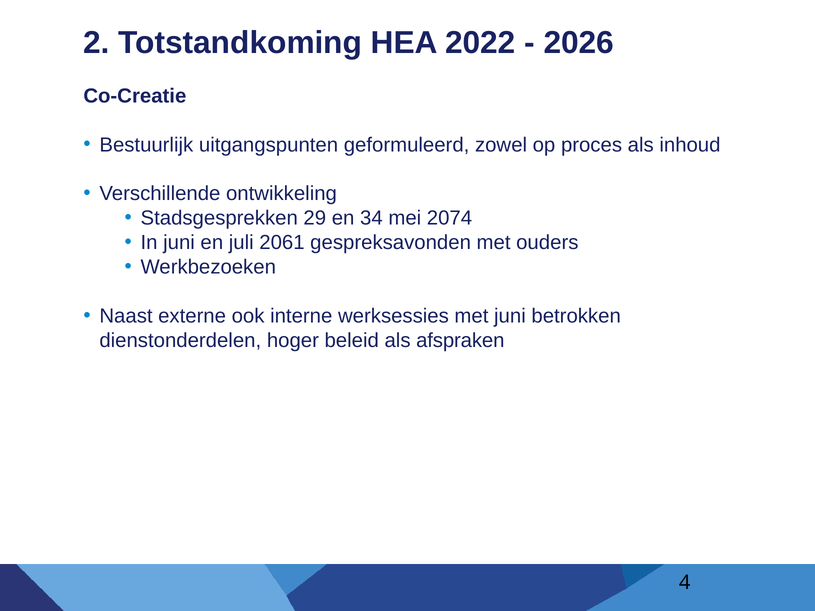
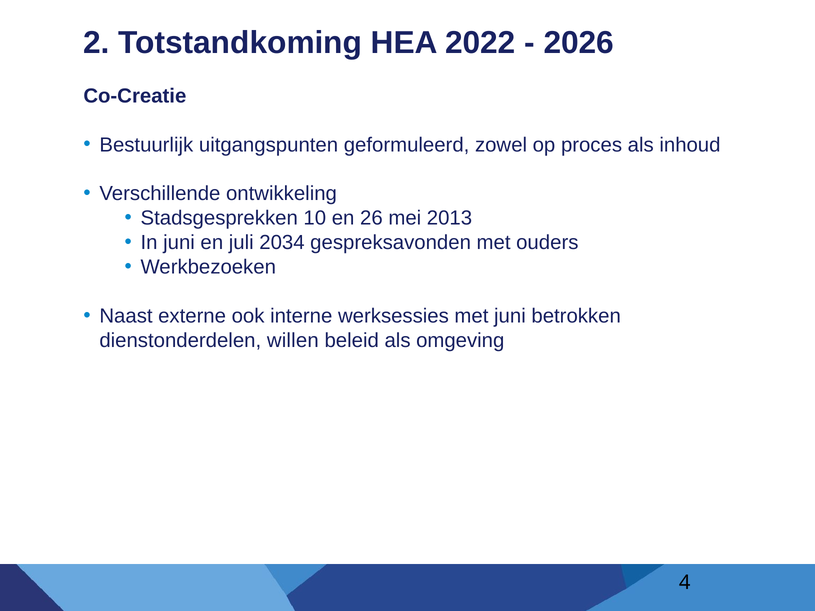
29: 29 -> 10
34: 34 -> 26
2074: 2074 -> 2013
2061: 2061 -> 2034
hoger: hoger -> willen
afspraken: afspraken -> omgeving
